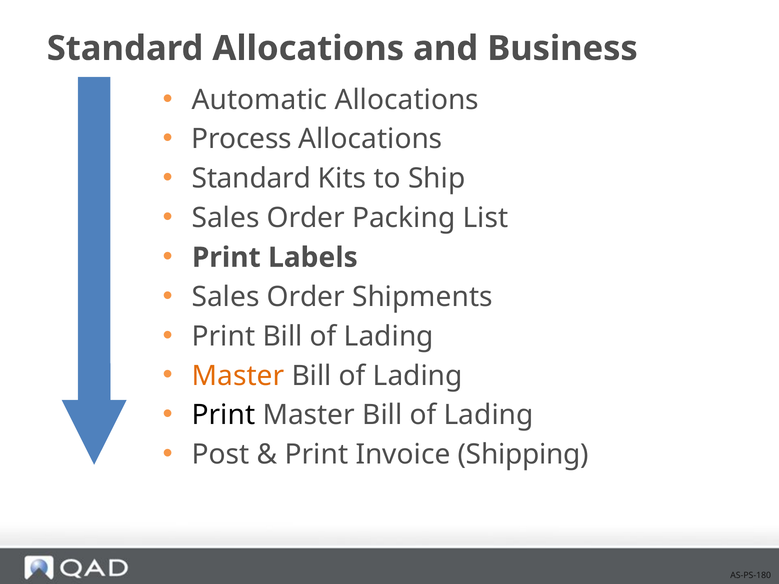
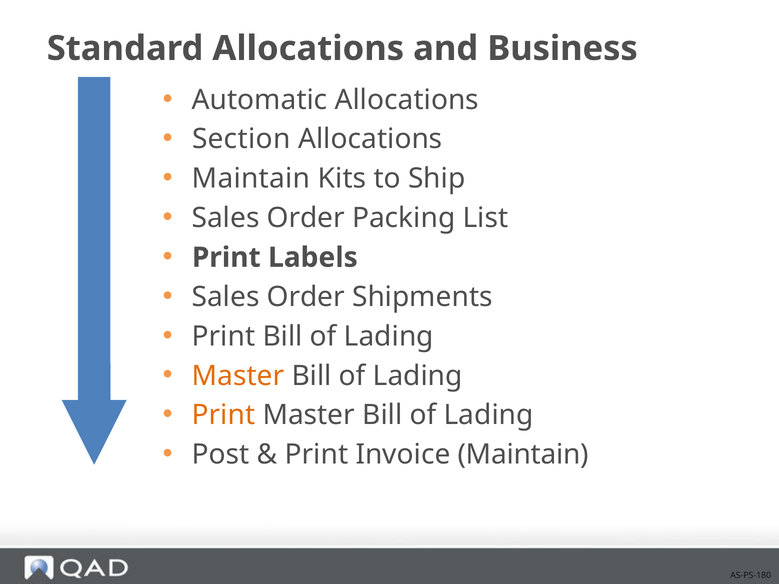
Process: Process -> Section
Standard at (251, 179): Standard -> Maintain
Print at (224, 415) colour: black -> orange
Invoice Shipping: Shipping -> Maintain
